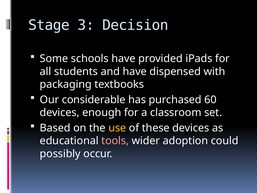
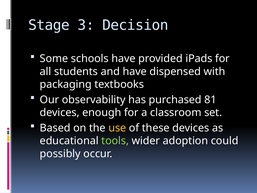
considerable: considerable -> observability
60: 60 -> 81
tools colour: pink -> light green
